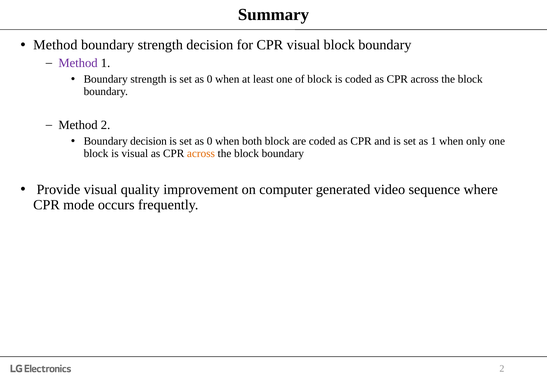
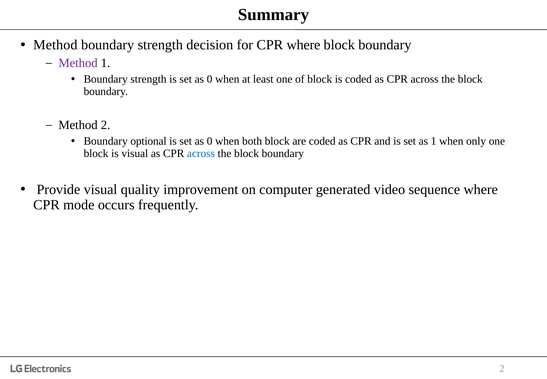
CPR visual: visual -> where
Boundary decision: decision -> optional
across at (201, 153) colour: orange -> blue
